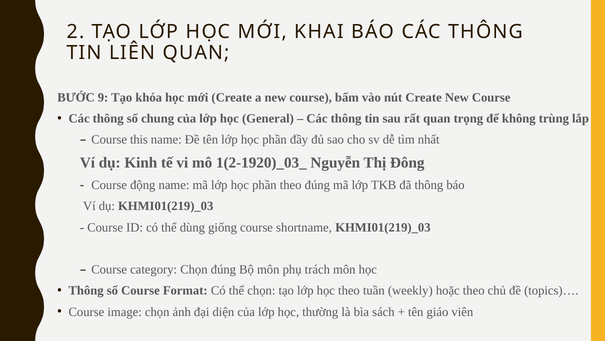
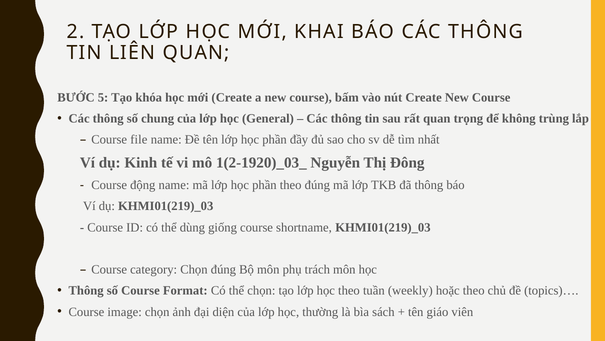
9: 9 -> 5
this: this -> file
